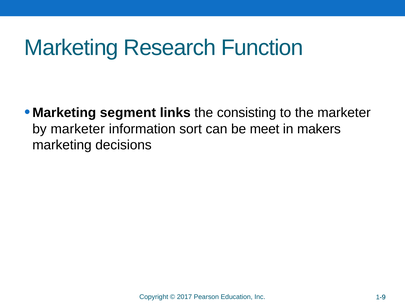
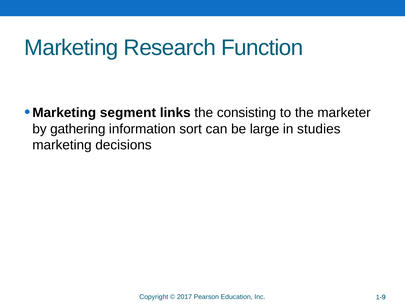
by marketer: marketer -> gathering
meet: meet -> large
makers: makers -> studies
